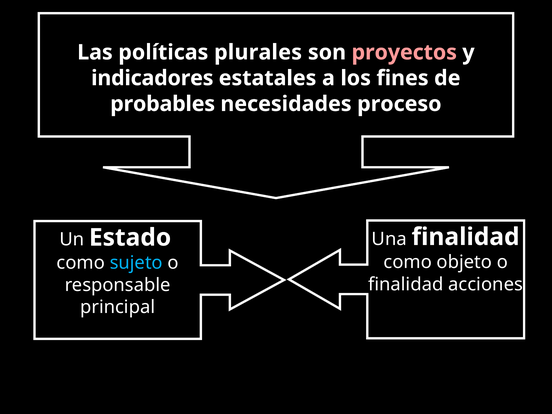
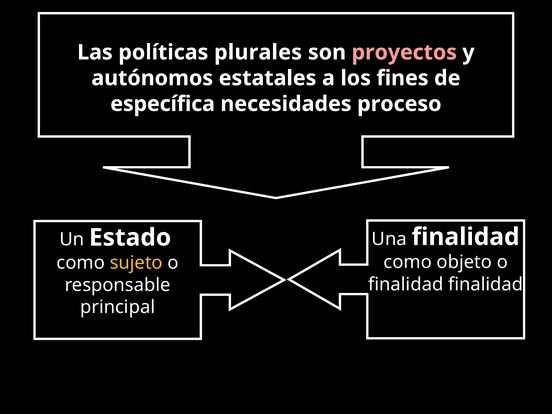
indicadores: indicadores -> autónomos
probables: probables -> específica
sujeto colour: light blue -> yellow
finalidad acciones: acciones -> finalidad
